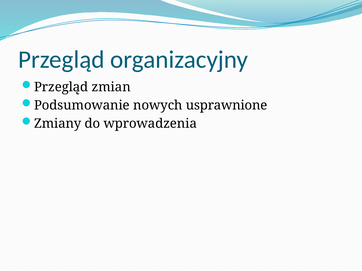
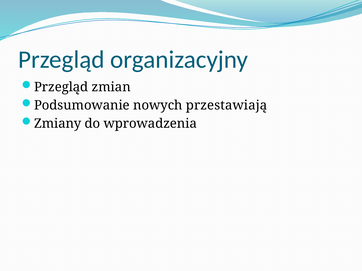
usprawnione: usprawnione -> przestawiają
